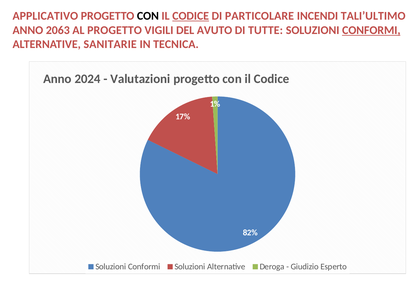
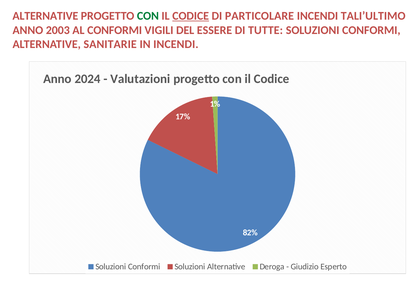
APPLICATIVO at (45, 16): APPLICATIVO -> ALTERNATIVE
CON at (148, 16) colour: black -> green
2063: 2063 -> 2003
AL PROGETTO: PROGETTO -> CONFORMI
AVUTO: AVUTO -> ESSERE
CONFORMI at (371, 30) underline: present -> none
IN TECNICA: TECNICA -> INCENDI
